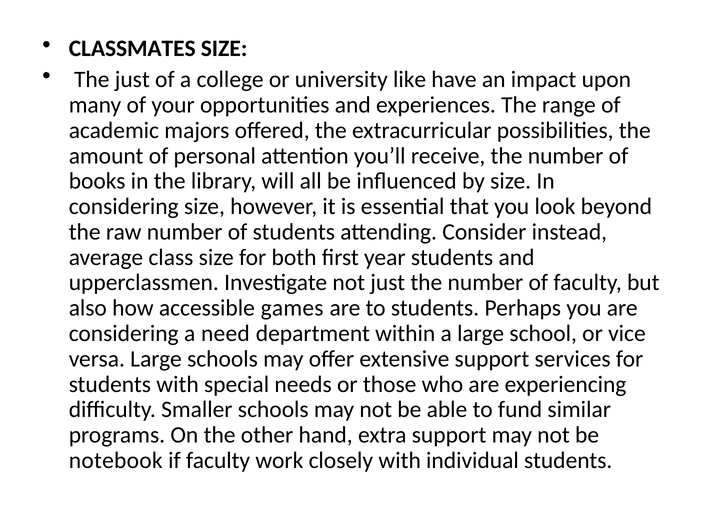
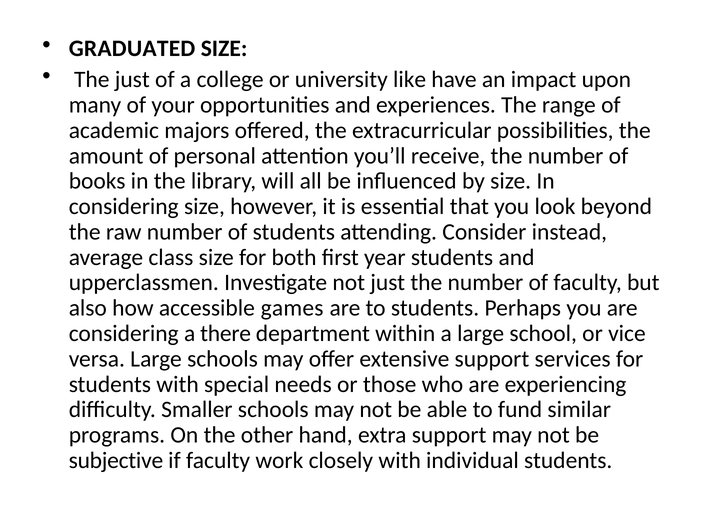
CLASSMATES: CLASSMATES -> GRADUATED
need: need -> there
notebook: notebook -> subjective
